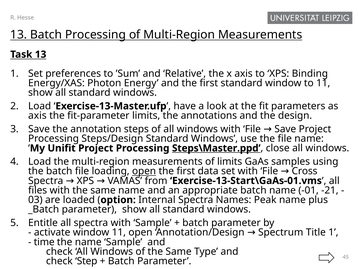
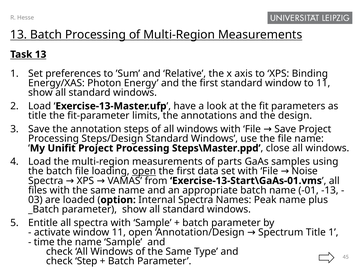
axis at (37, 115): axis -> title
Steps\Master.ppd underline: present -> none
of limits: limits -> parts
Cross: Cross -> Noise
-21: -21 -> -13
